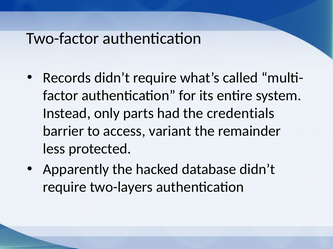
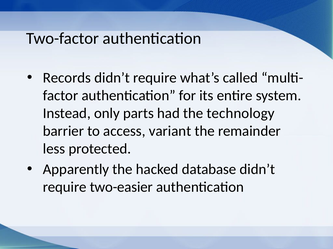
credentials: credentials -> technology
two-layers: two-layers -> two-easier
